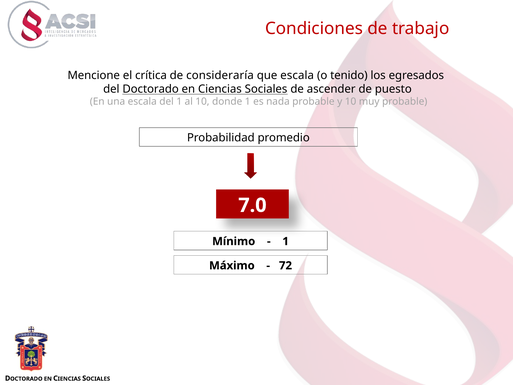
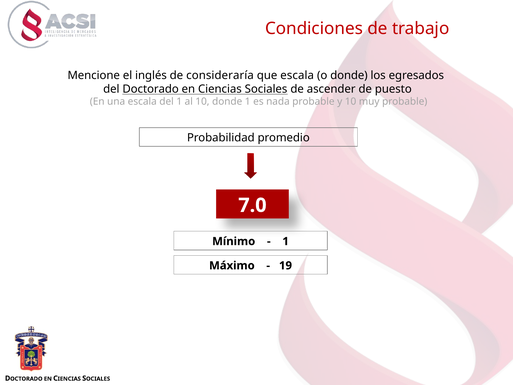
crítica: crítica -> inglés
o tenido: tenido -> donde
72: 72 -> 19
